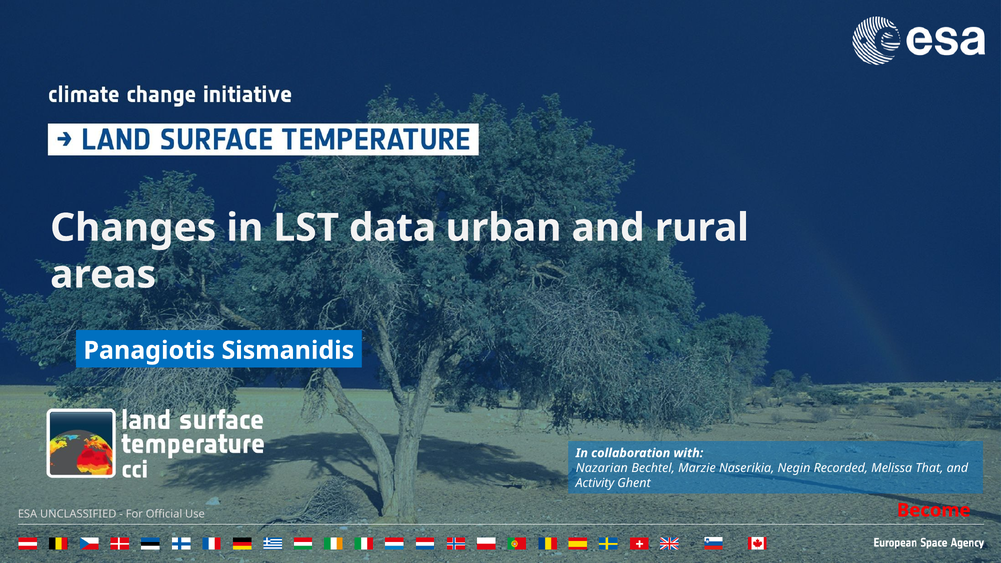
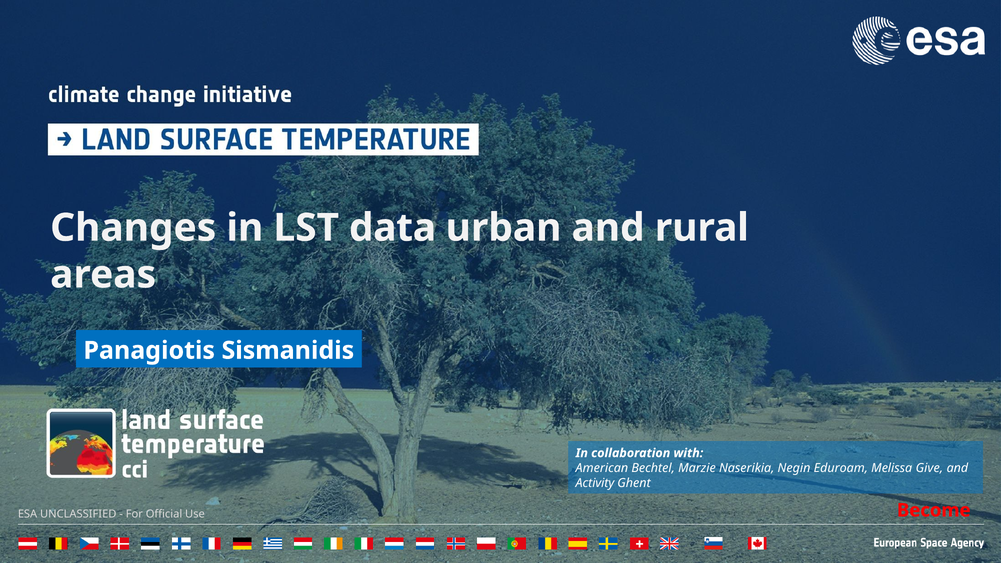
Nazarian: Nazarian -> American
Recorded: Recorded -> Eduroam
That: That -> Give
